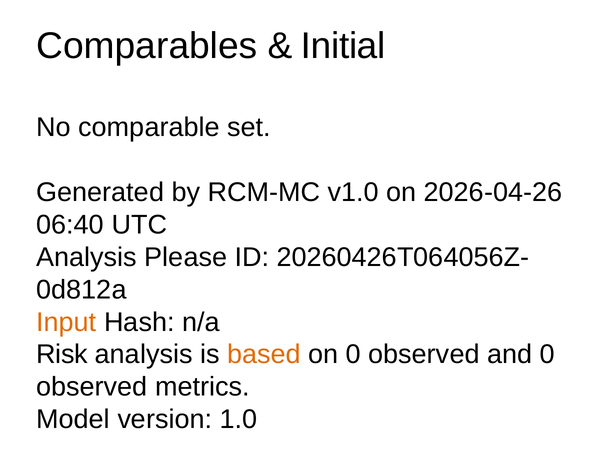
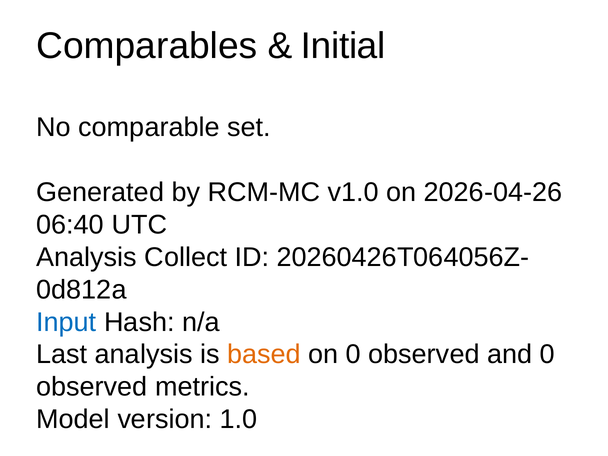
Please: Please -> Collect
Input colour: orange -> blue
Risk: Risk -> Last
